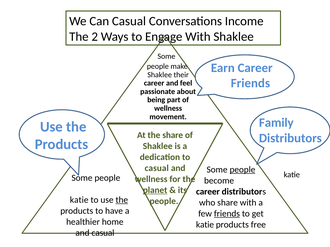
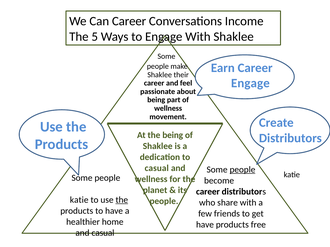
Can Casual: Casual -> Career
2: 2 -> 5
Friends at (250, 83): Friends -> Engage
Family: Family -> Create
the share: share -> being
planet underline: present -> none
friends at (227, 214) underline: present -> none
katie at (205, 225): katie -> have
